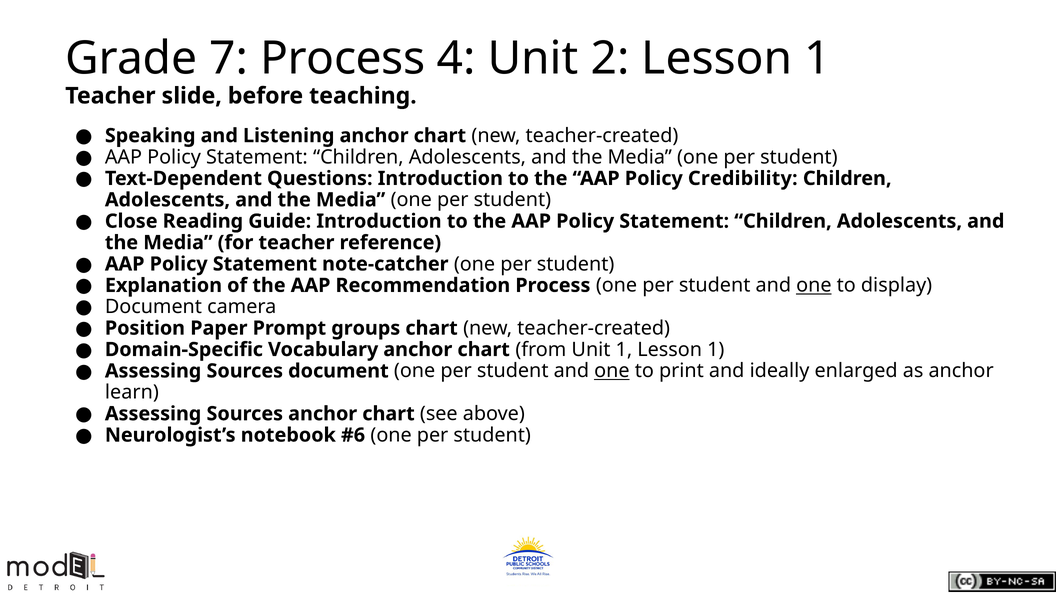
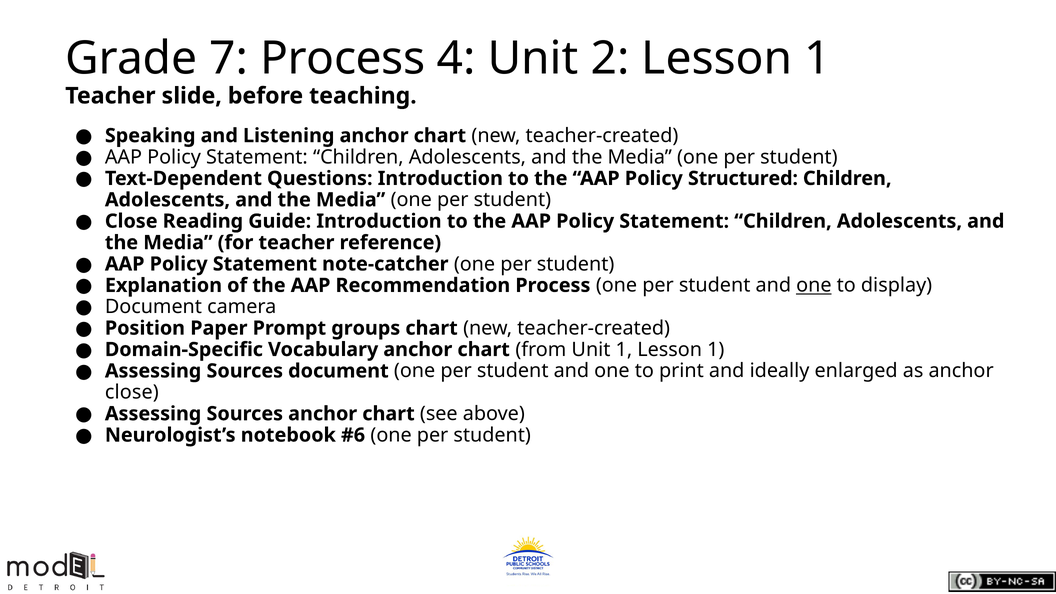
Credibility: Credibility -> Structured
one at (612, 371) underline: present -> none
learn at (132, 392): learn -> close
